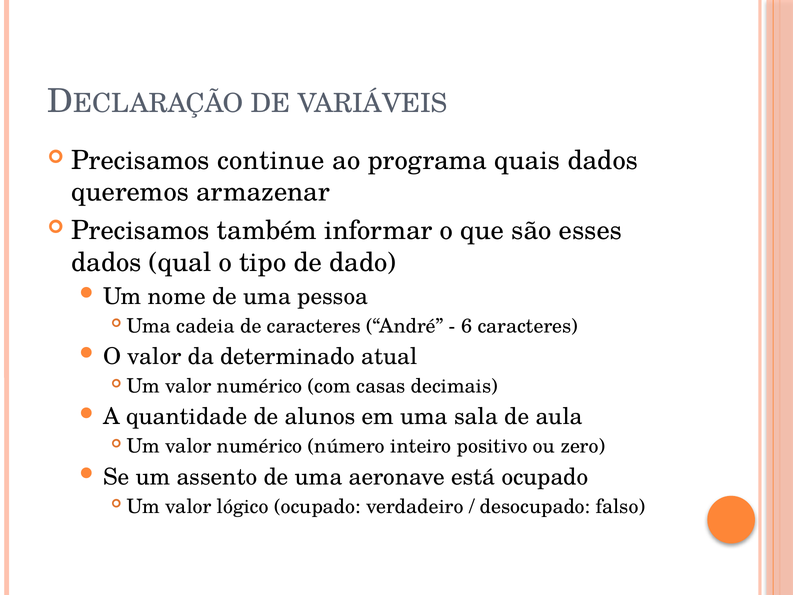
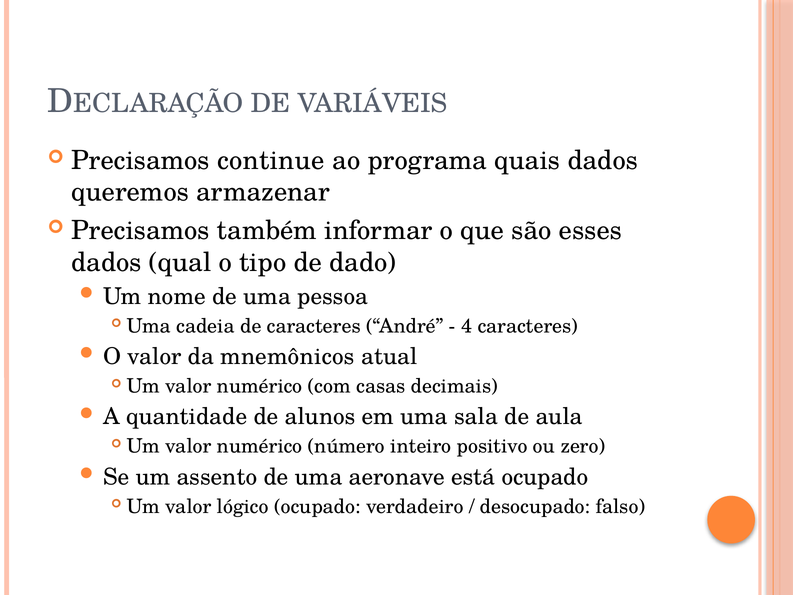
6: 6 -> 4
determinado: determinado -> mnemônicos
